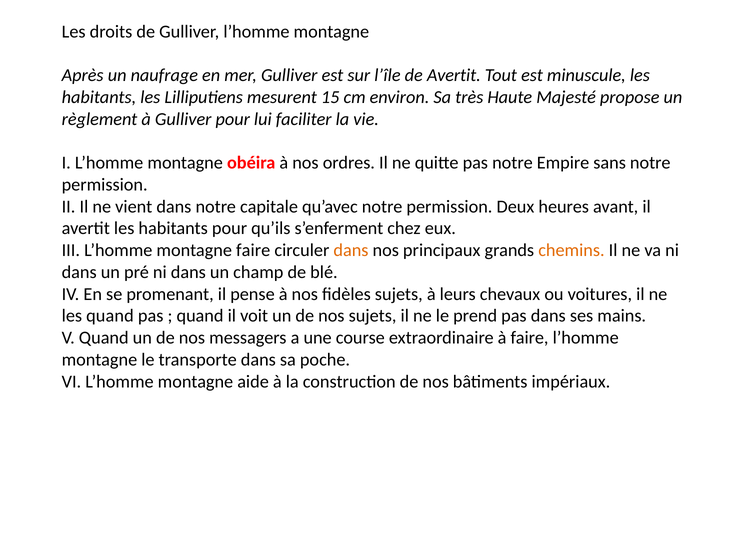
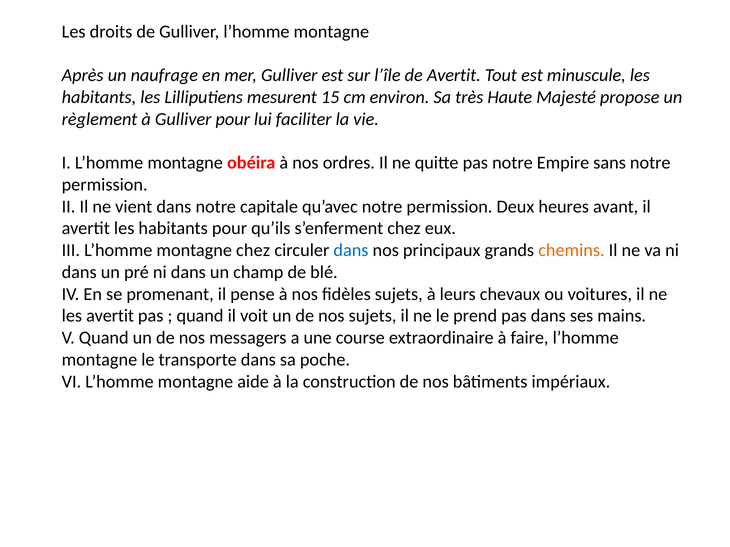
montagne faire: faire -> chez
dans at (351, 251) colour: orange -> blue
les quand: quand -> avertit
